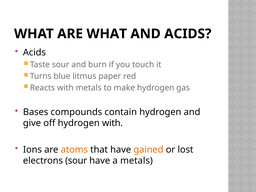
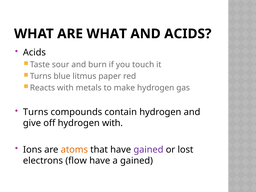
Bases at (36, 112): Bases -> Turns
gained at (148, 150) colour: orange -> purple
electrons sour: sour -> flow
a metals: metals -> gained
